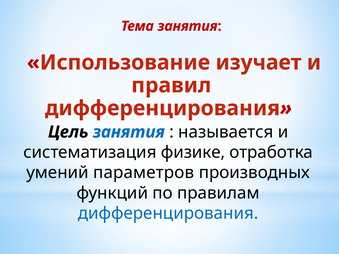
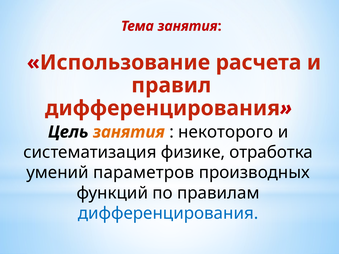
изучает: изучает -> расчета
занятия at (129, 132) colour: blue -> orange
называется: называется -> некоторого
